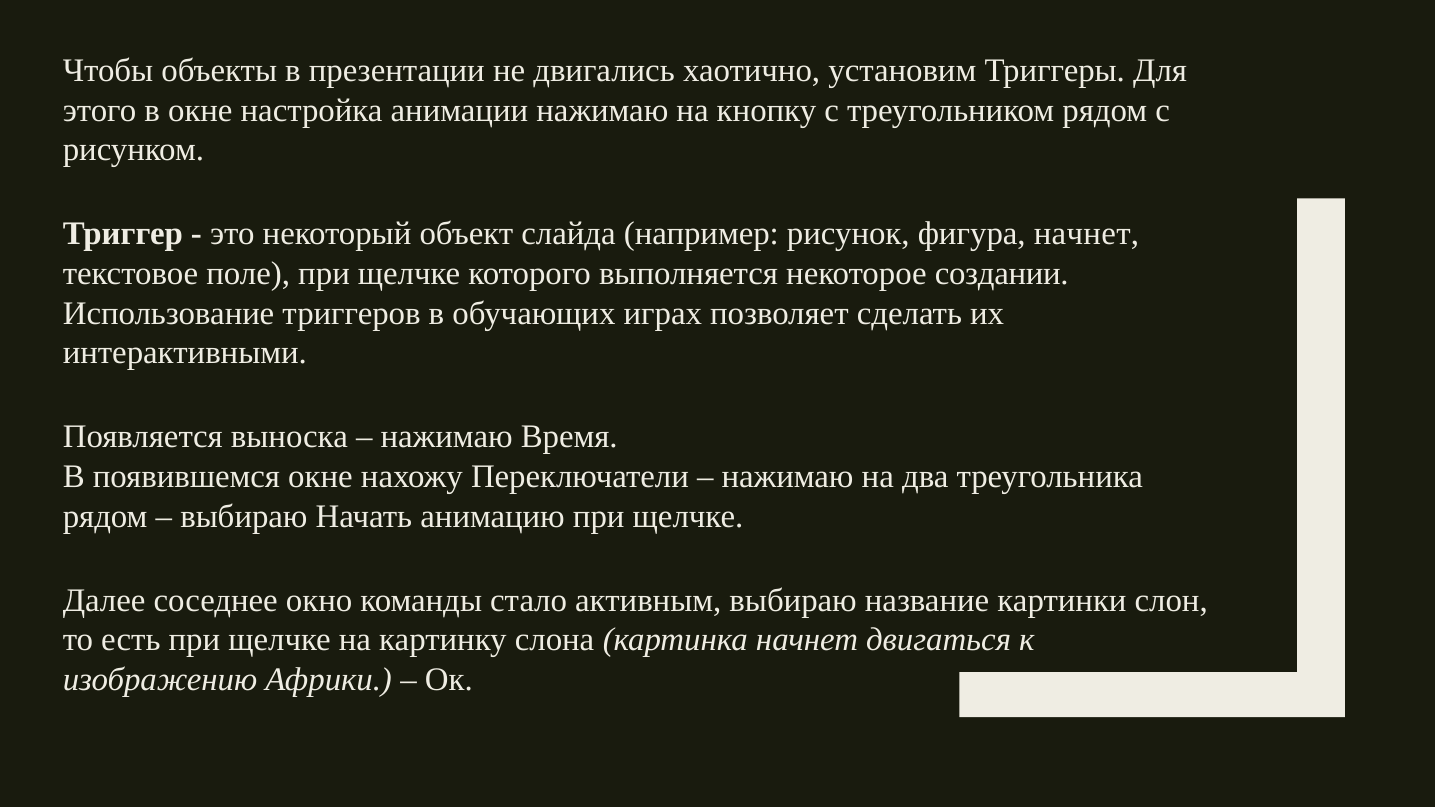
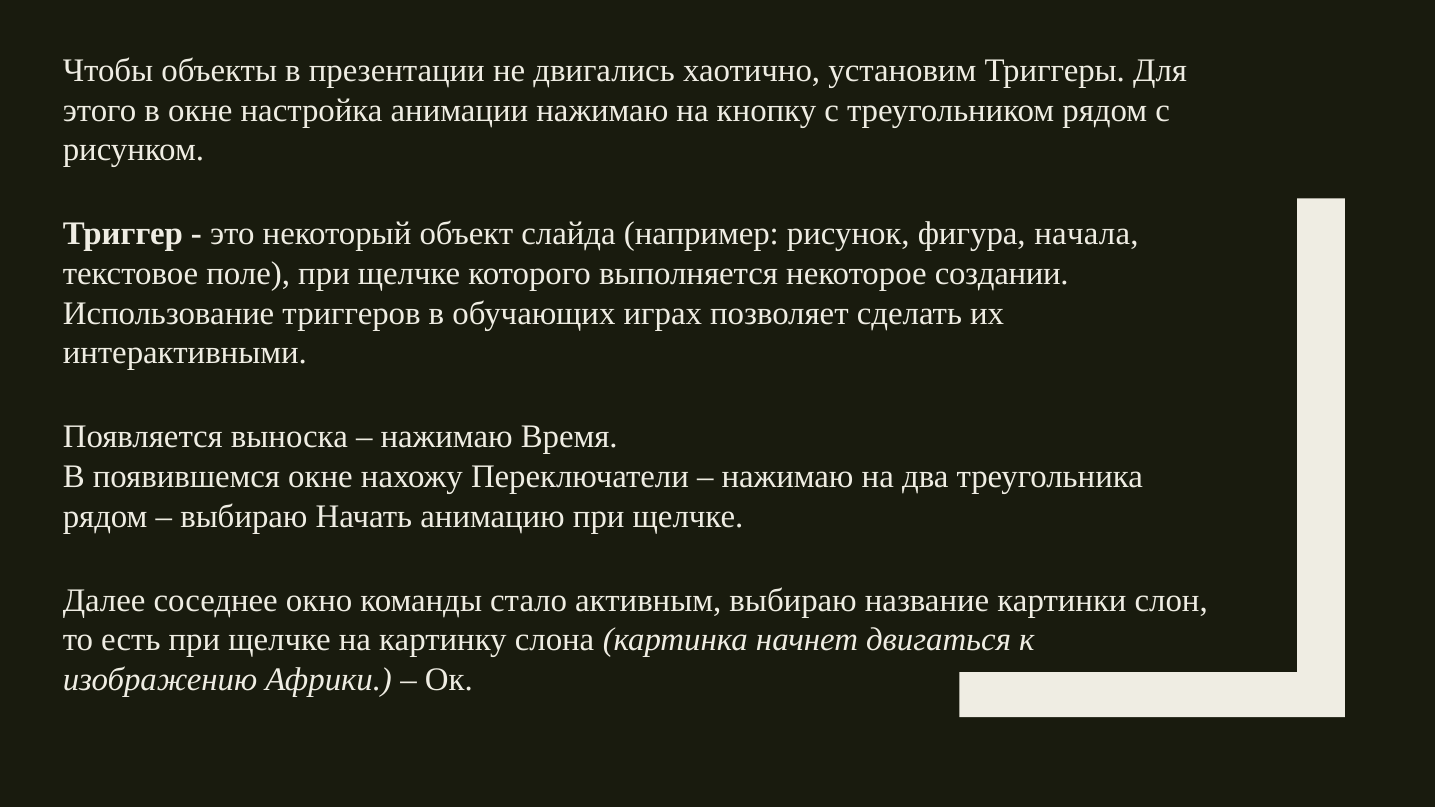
фигура начнет: начнет -> начала
